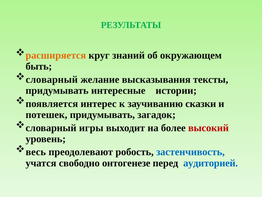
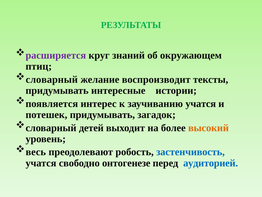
расширяется colour: orange -> purple
быть: быть -> птиц
высказывания: высказывания -> воспроизводит
заучиванию сказки: сказки -> учатся
игры: игры -> детей
высокий colour: red -> orange
